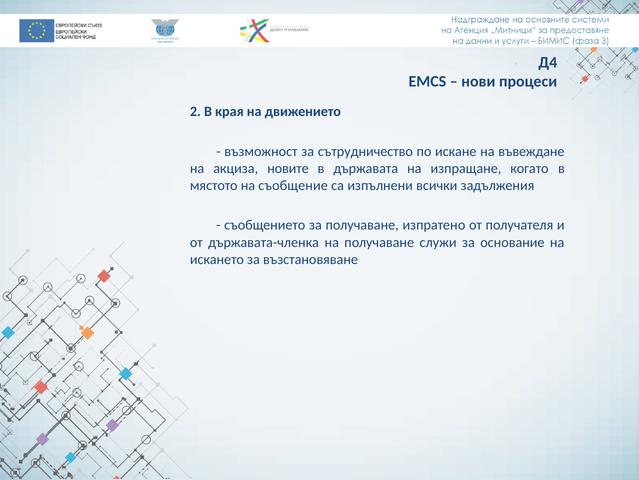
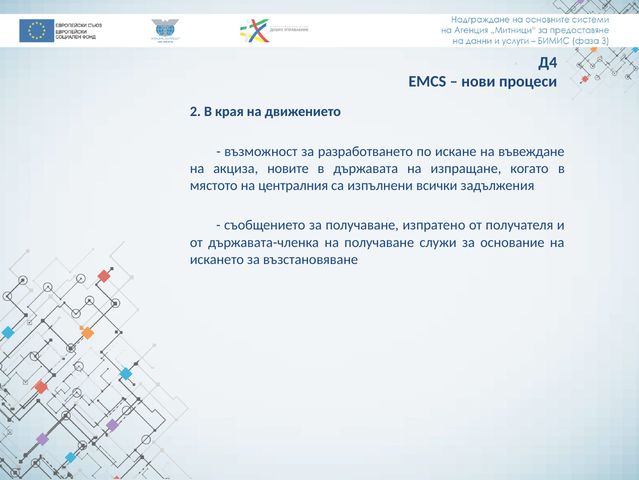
сътрудничество: сътрудничество -> разработването
съобщение: съобщение -> централния
